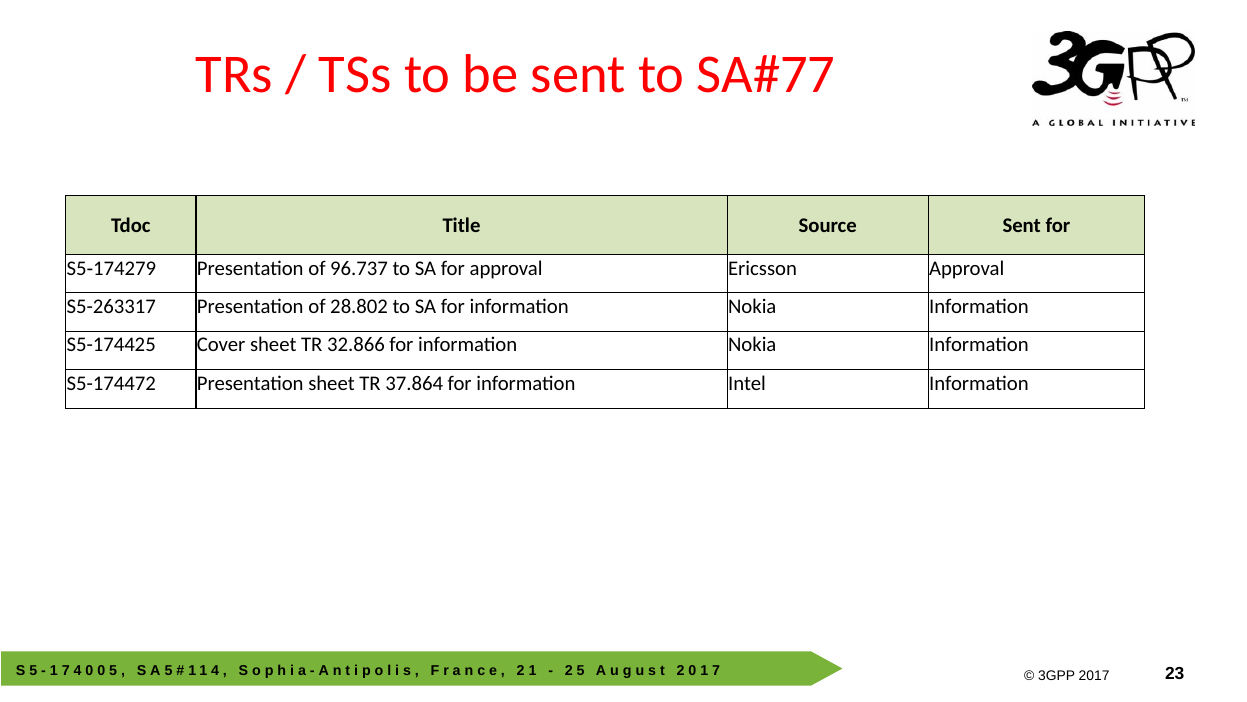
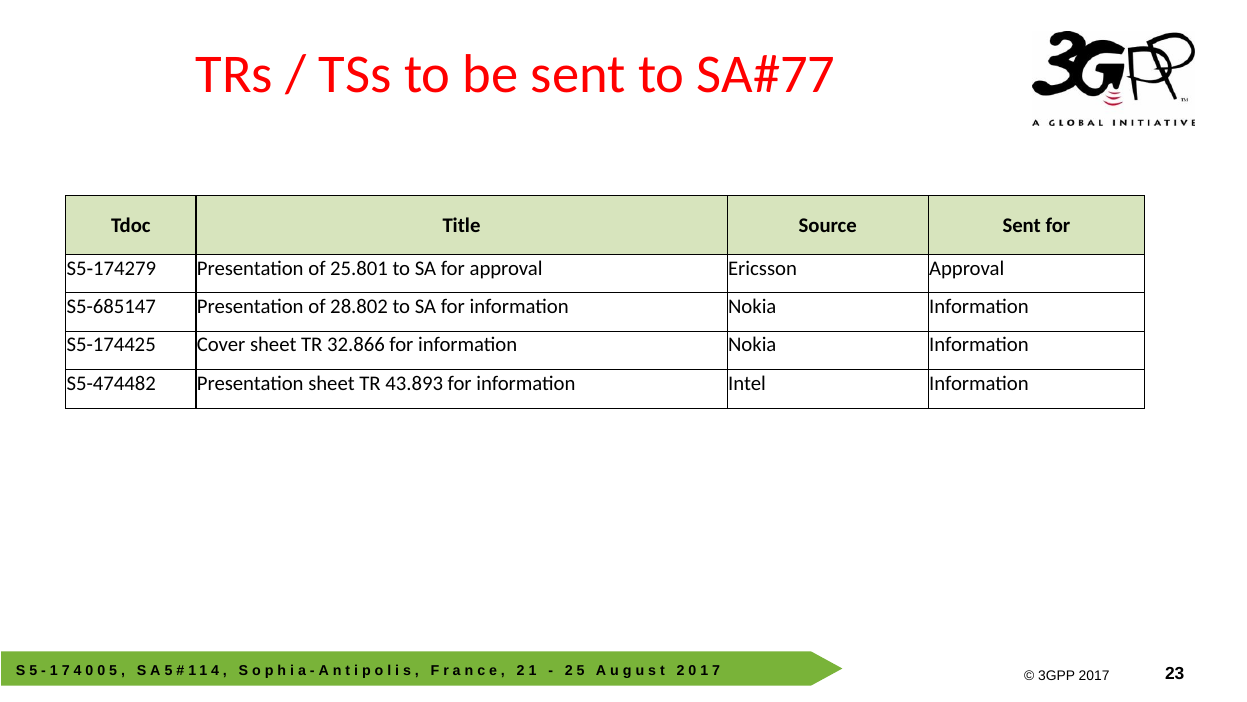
96.737: 96.737 -> 25.801
S5-263317: S5-263317 -> S5-685147
S5-174472: S5-174472 -> S5-474482
37.864: 37.864 -> 43.893
